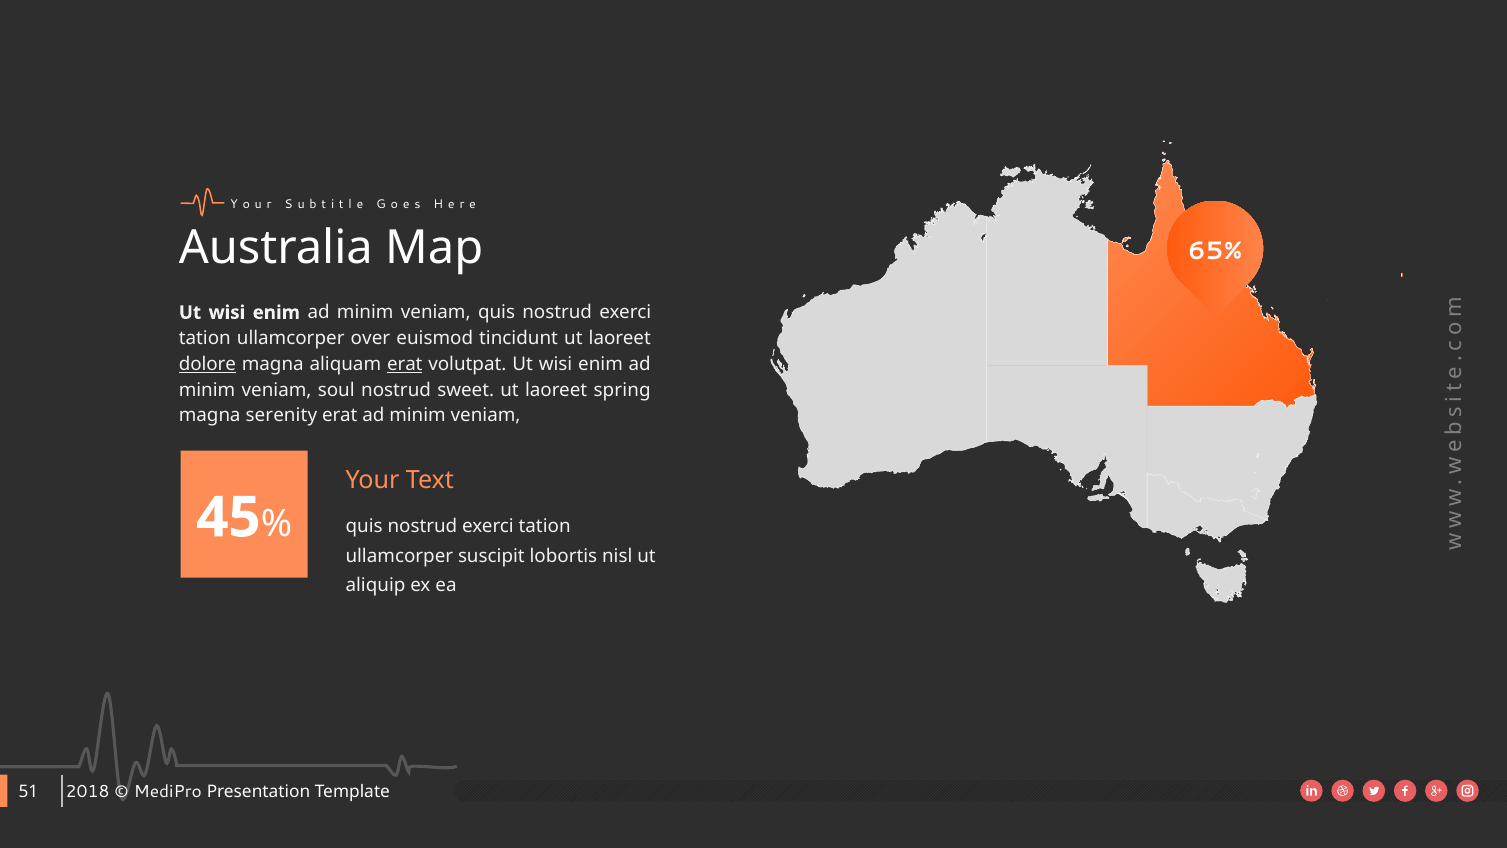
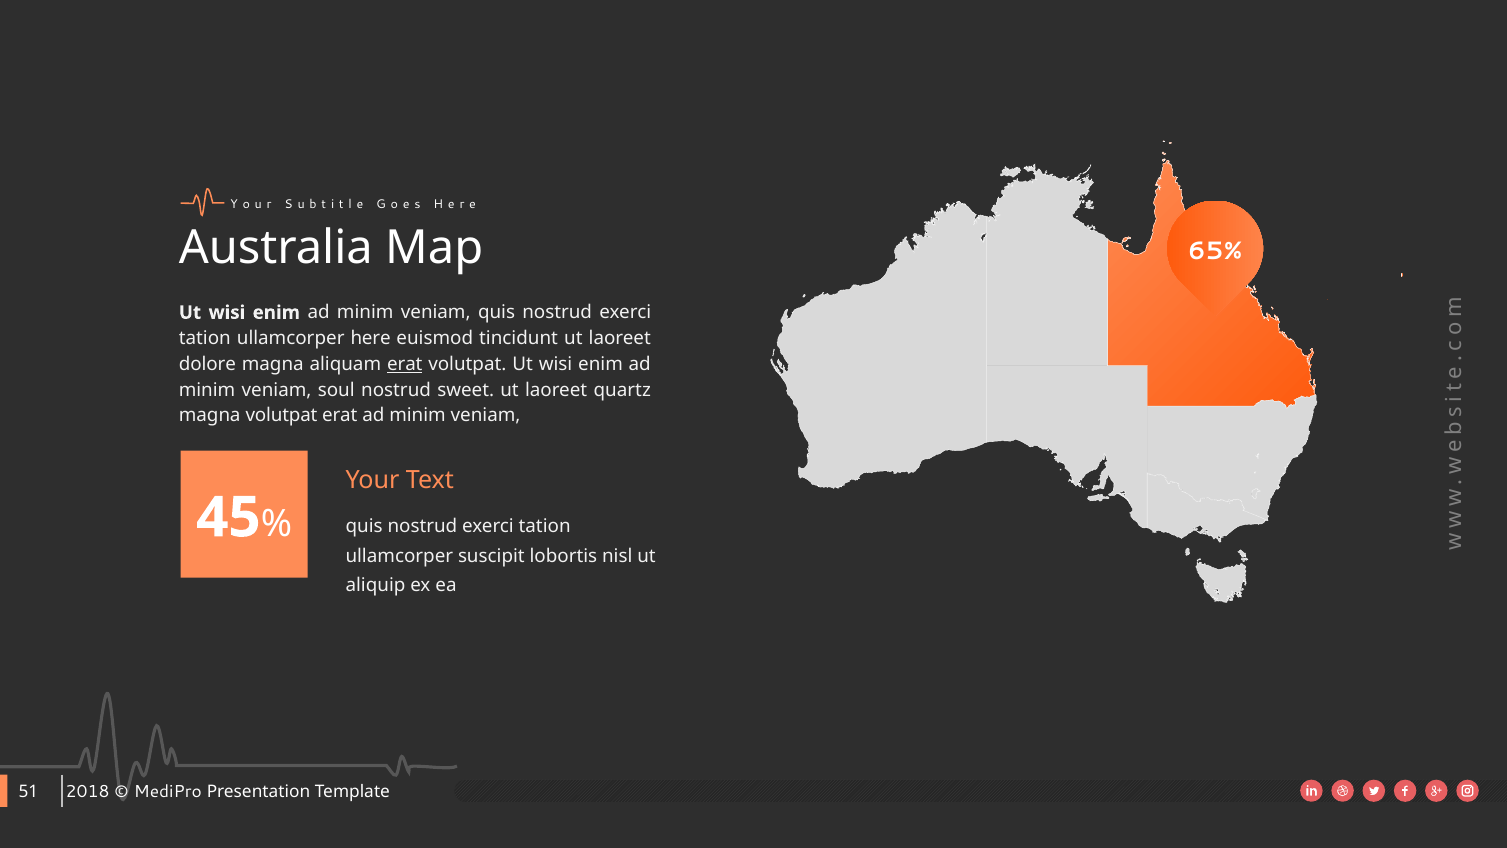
over: over -> here
dolore underline: present -> none
spring: spring -> quartz
magna serenity: serenity -> volutpat
